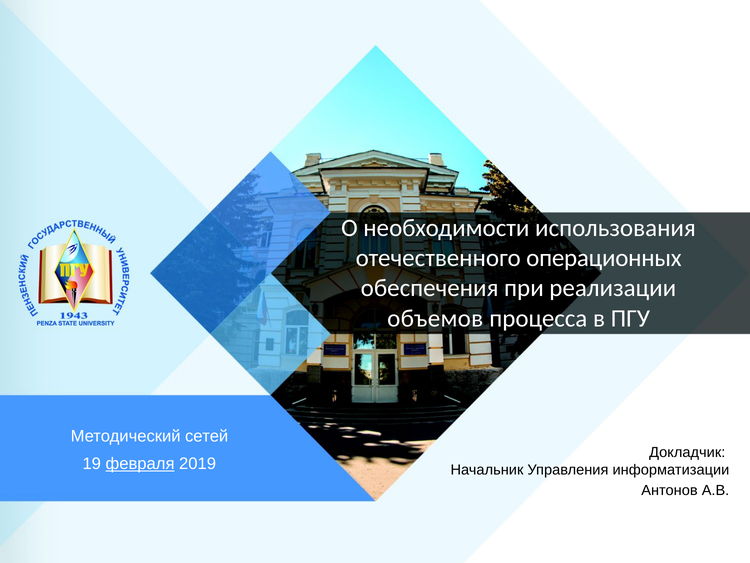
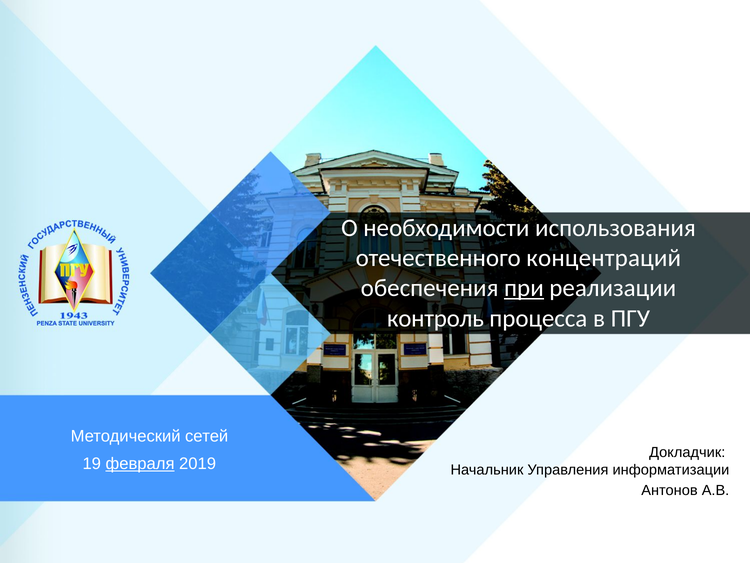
операционных: операционных -> концентраций
при underline: none -> present
объемов: объемов -> контроль
